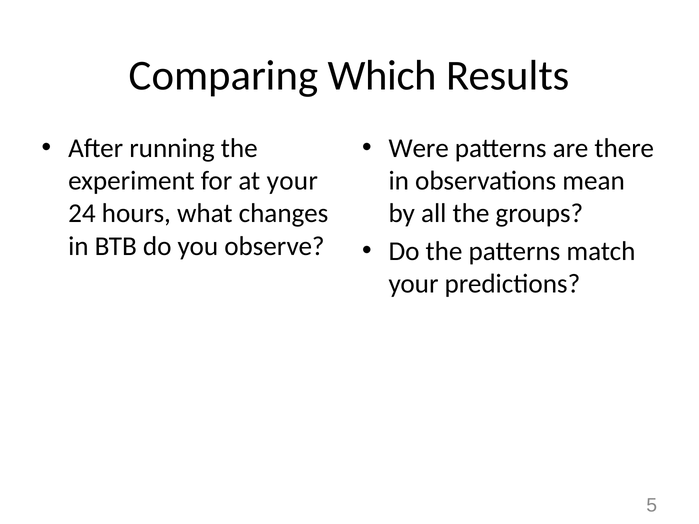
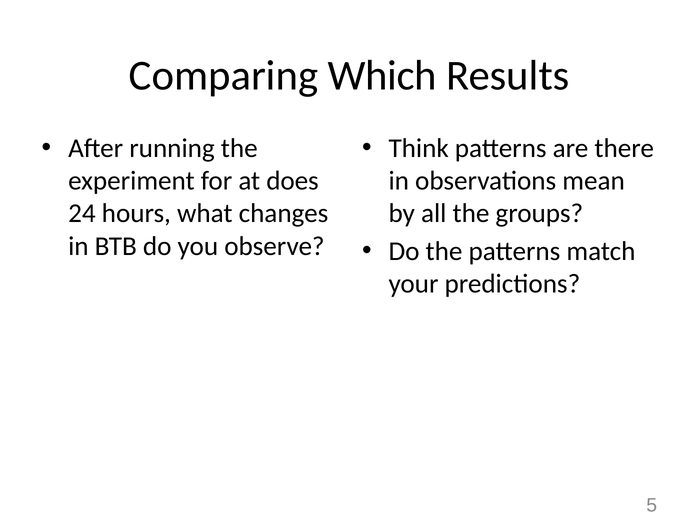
Were: Were -> Think
at your: your -> does
